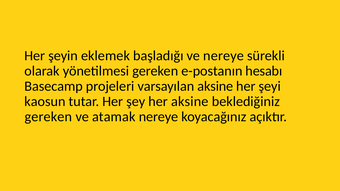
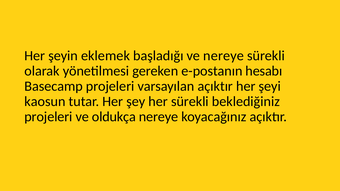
varsayılan aksine: aksine -> açıktır
her aksine: aksine -> sürekli
gereken at (48, 117): gereken -> projeleri
atamak: atamak -> oldukça
